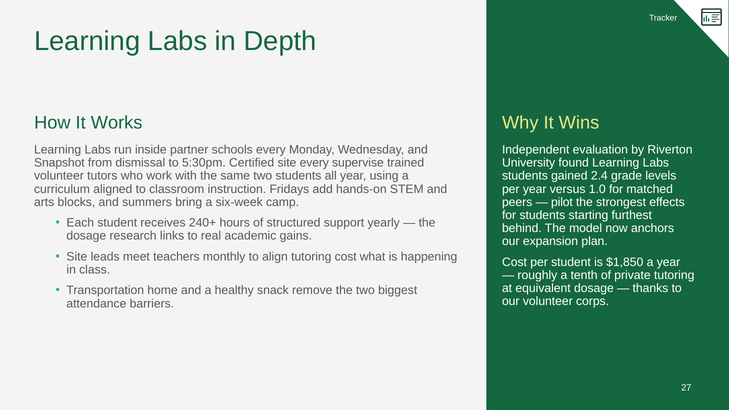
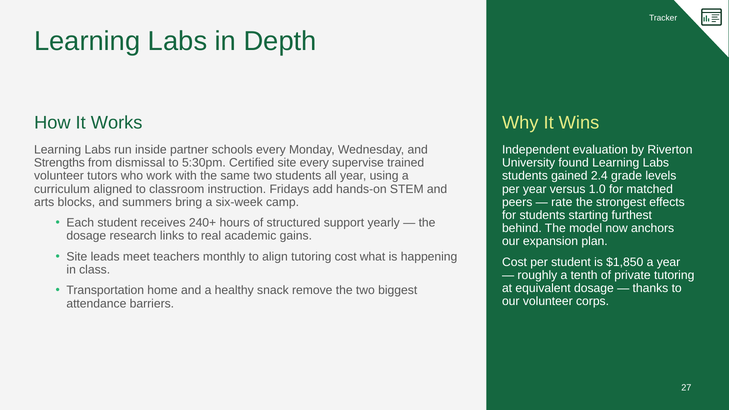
Snapshot: Snapshot -> Strengths
pilot: pilot -> rate
